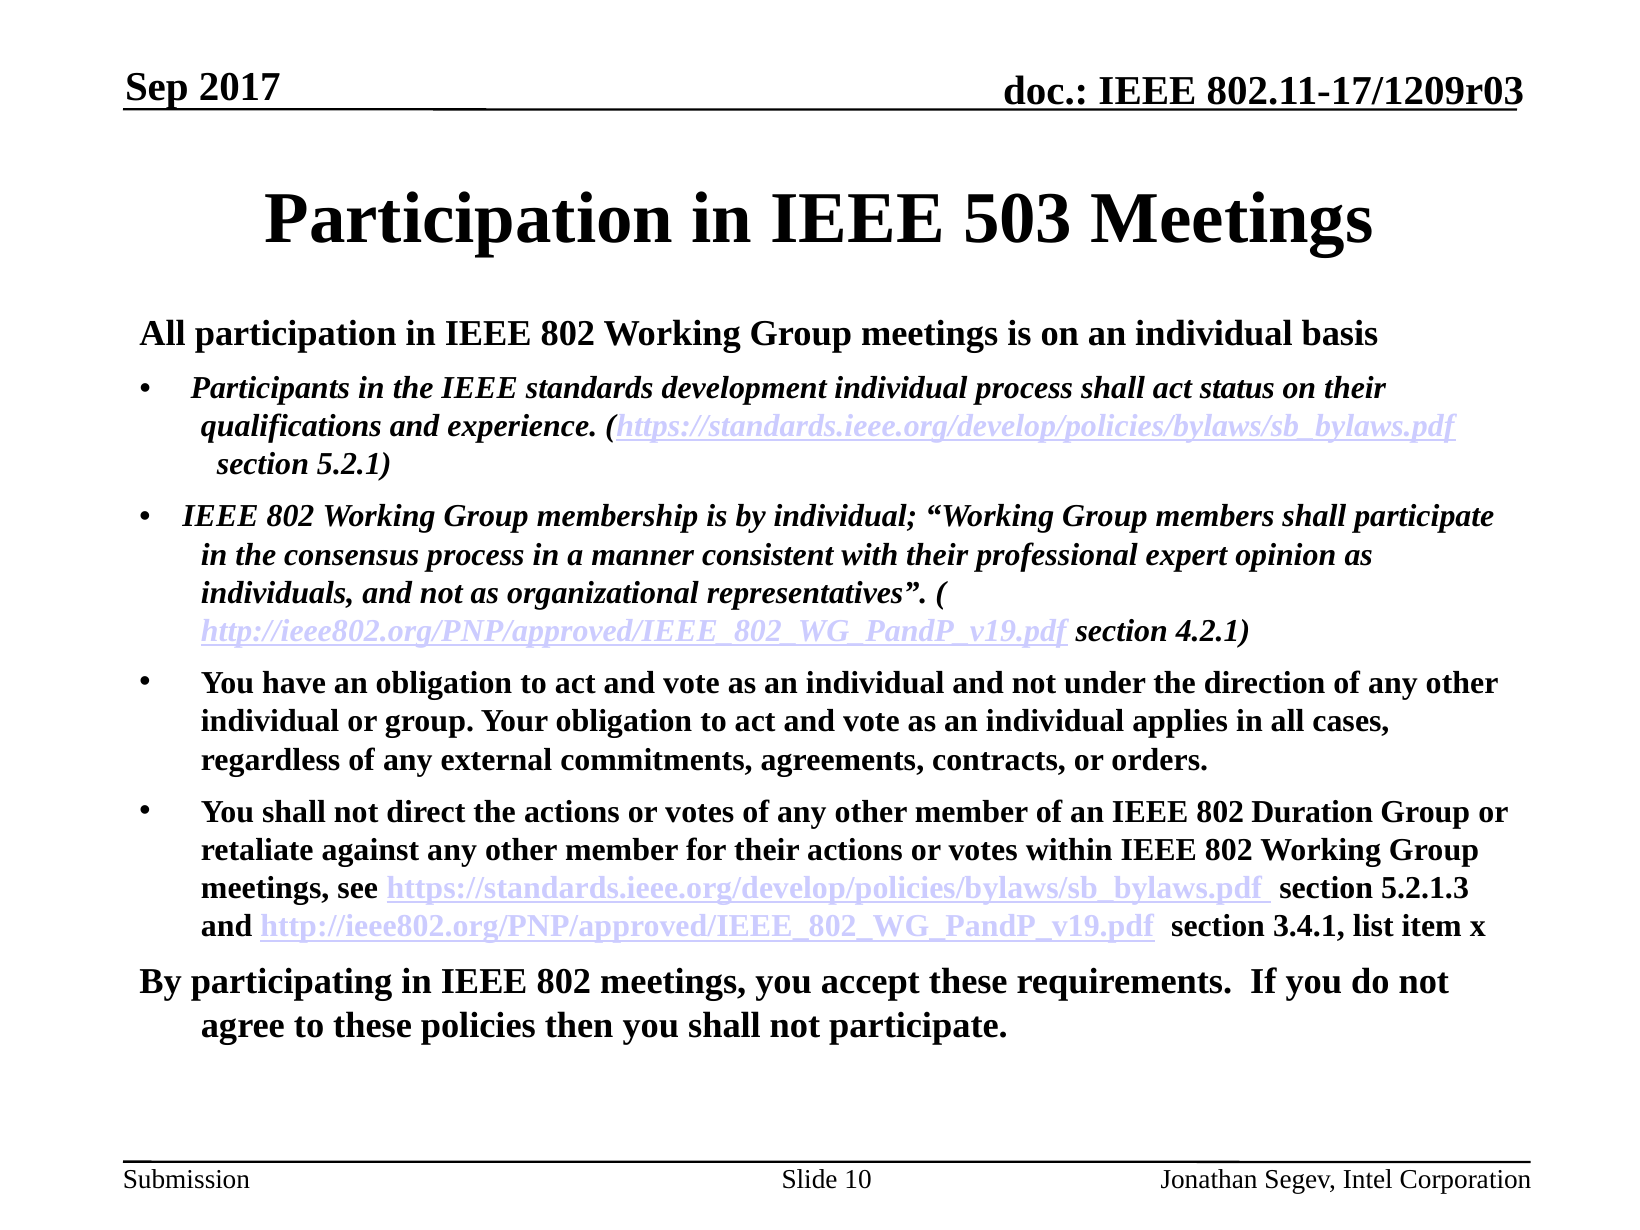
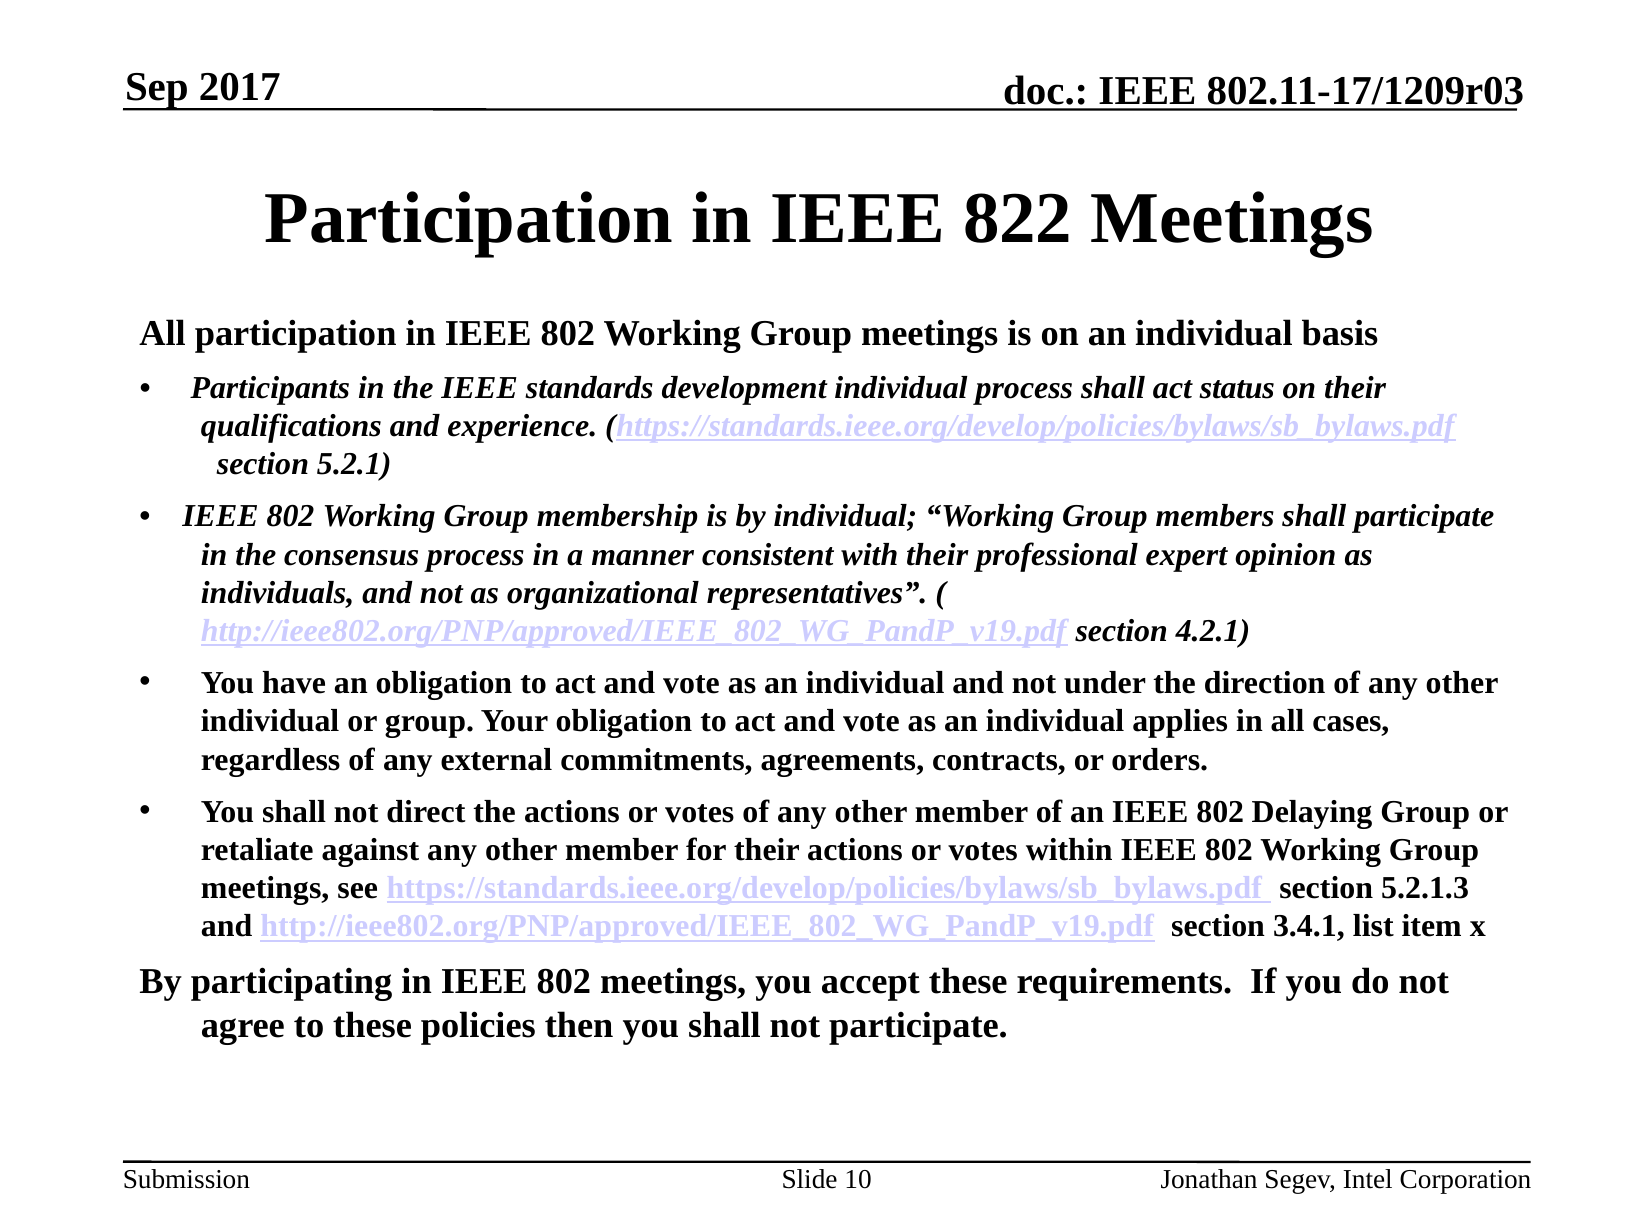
503: 503 -> 822
Duration: Duration -> Delaying
